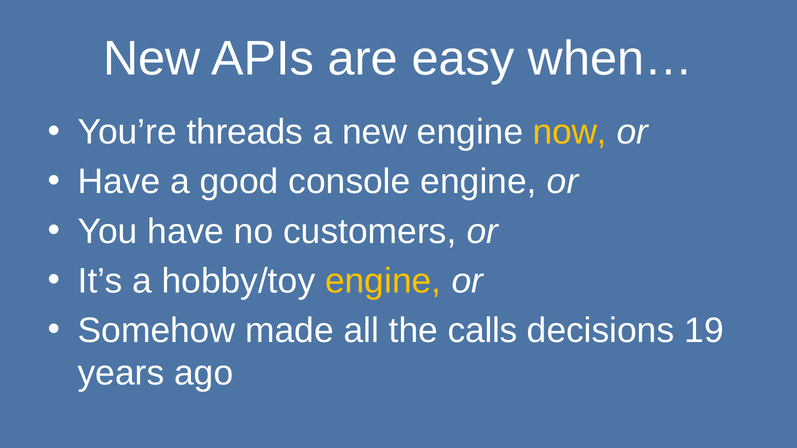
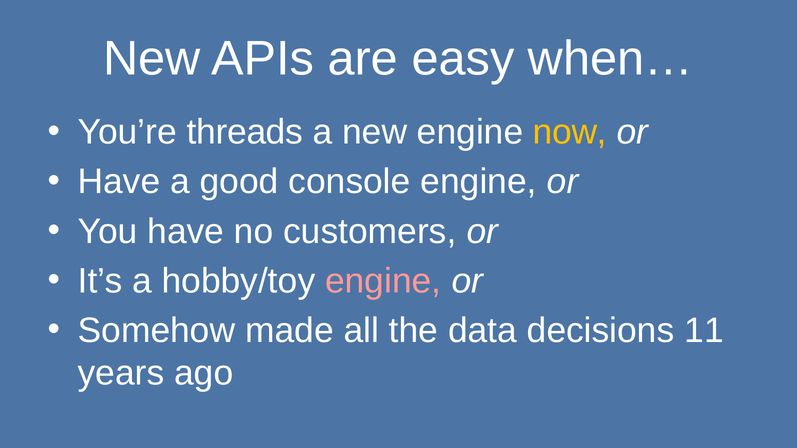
engine at (383, 281) colour: yellow -> pink
calls: calls -> data
19: 19 -> 11
